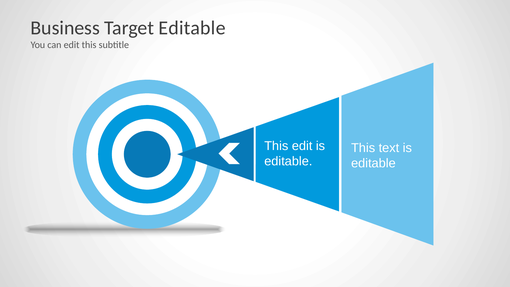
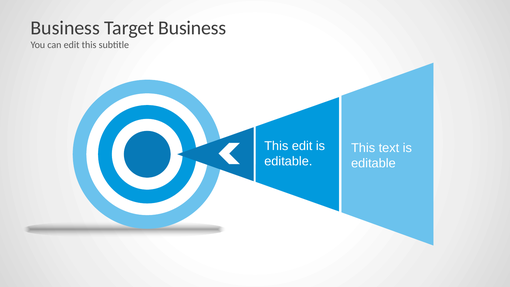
Target Editable: Editable -> Business
